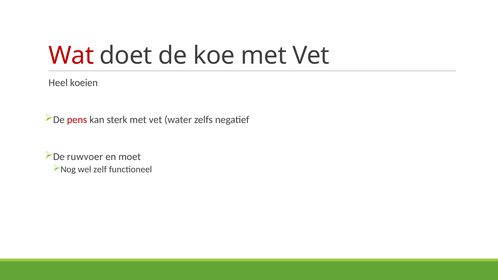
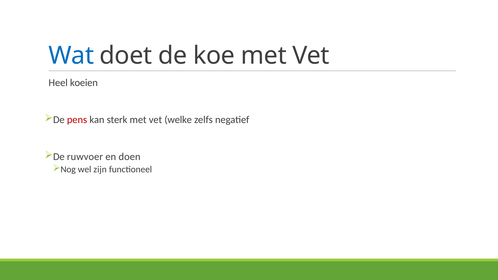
Wat colour: red -> blue
water: water -> welke
moet: moet -> doen
zelf: zelf -> zijn
